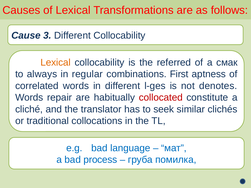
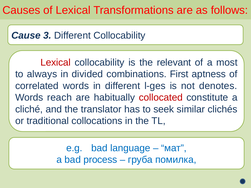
Lexical at (56, 63) colour: orange -> red
referred: referred -> relevant
смак: смак -> most
regular: regular -> divided
repair: repair -> reach
